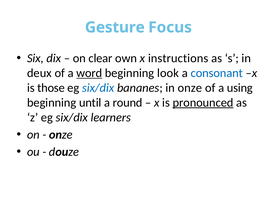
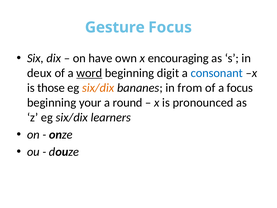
clear: clear -> have
instructions: instructions -> encouraging
look: look -> digit
six/dix at (98, 88) colour: blue -> orange
in onze: onze -> from
a using: using -> focus
until: until -> your
pronounced underline: present -> none
